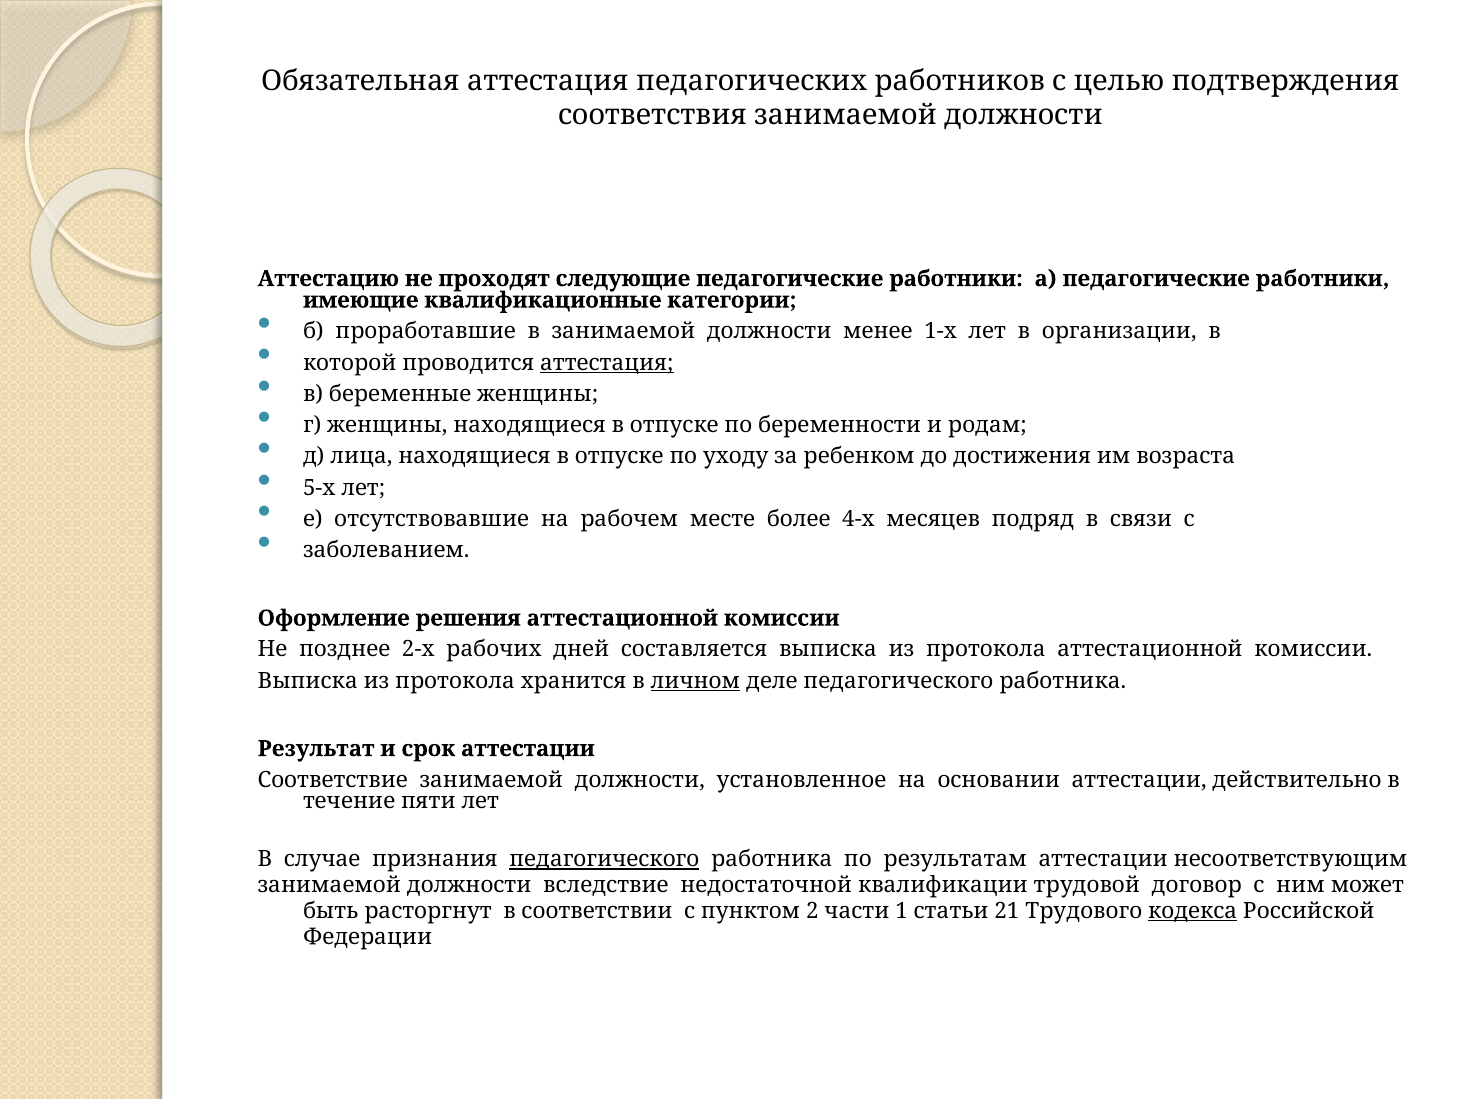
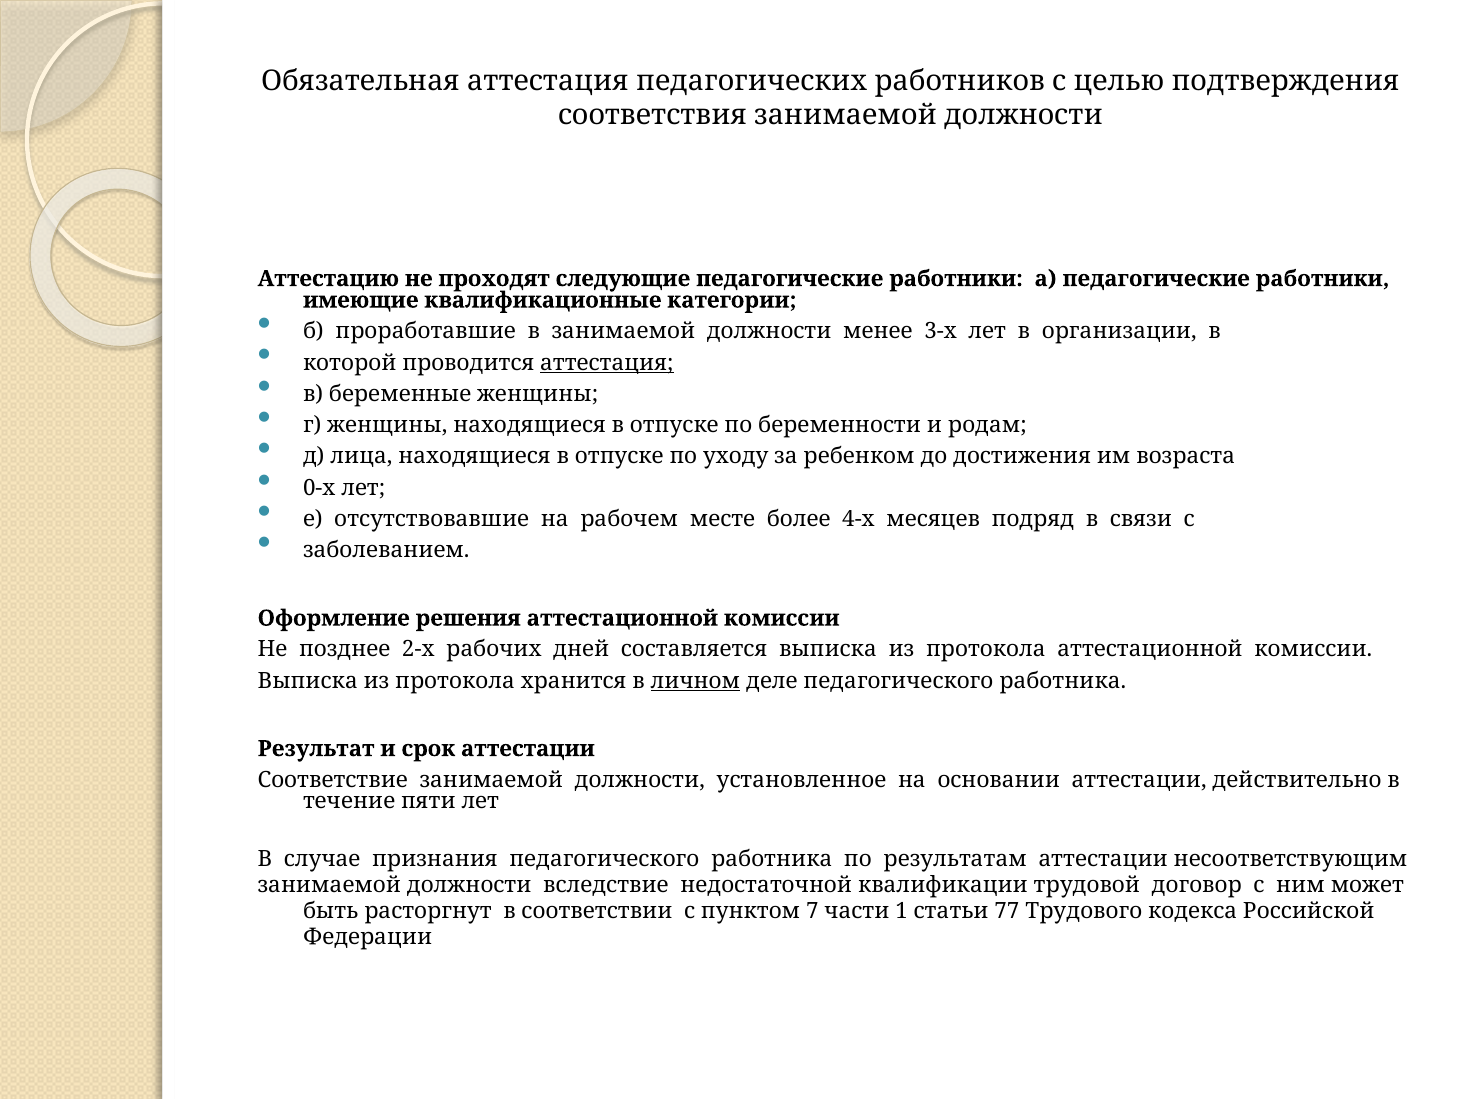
1-х: 1-х -> 3-х
5-х: 5-х -> 0-х
педагогического at (604, 859) underline: present -> none
2: 2 -> 7
21: 21 -> 77
кодекса underline: present -> none
